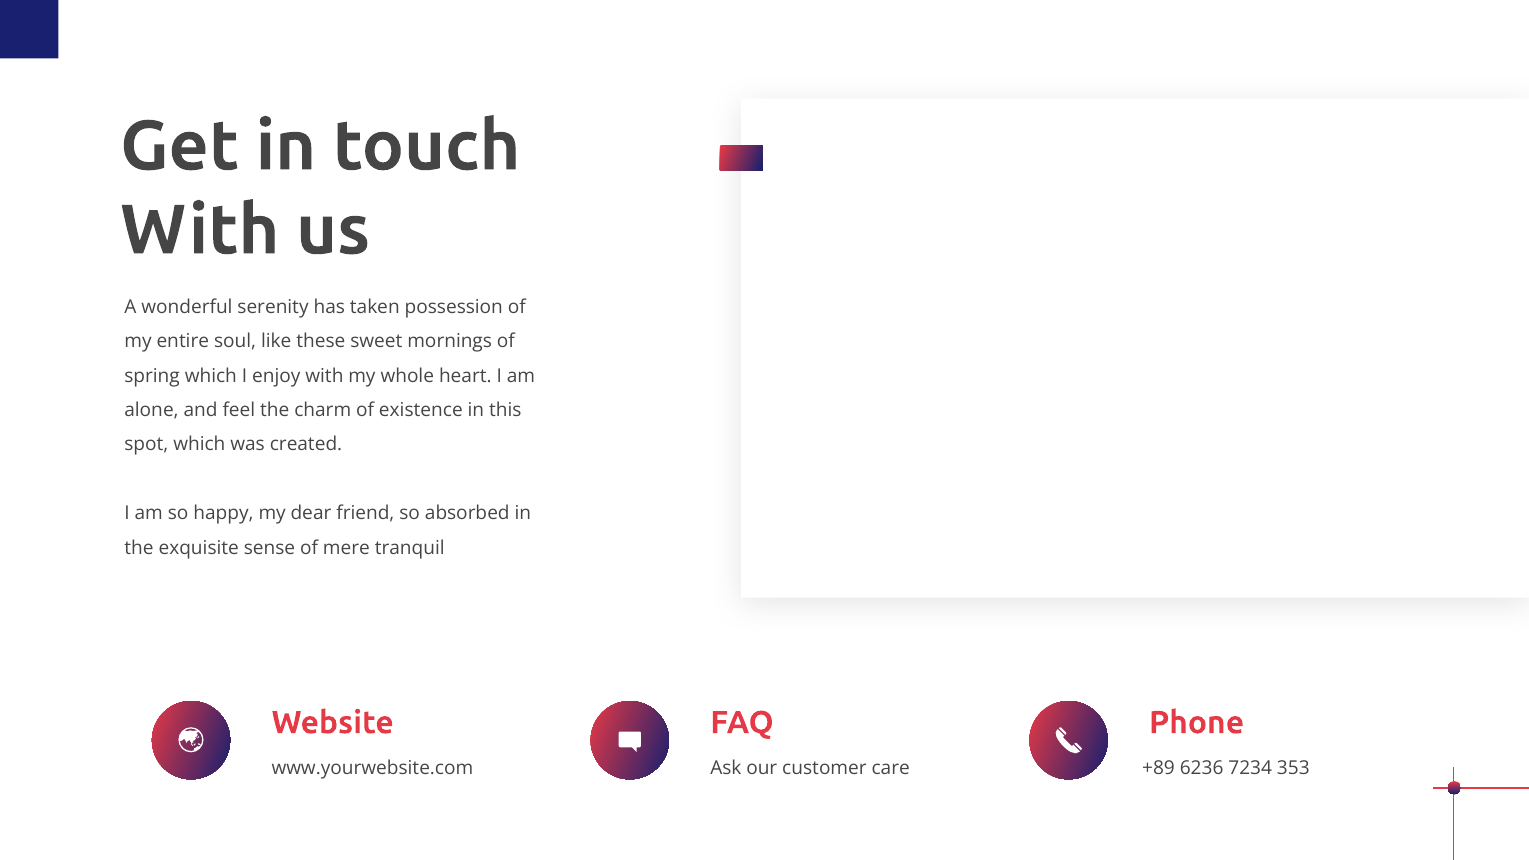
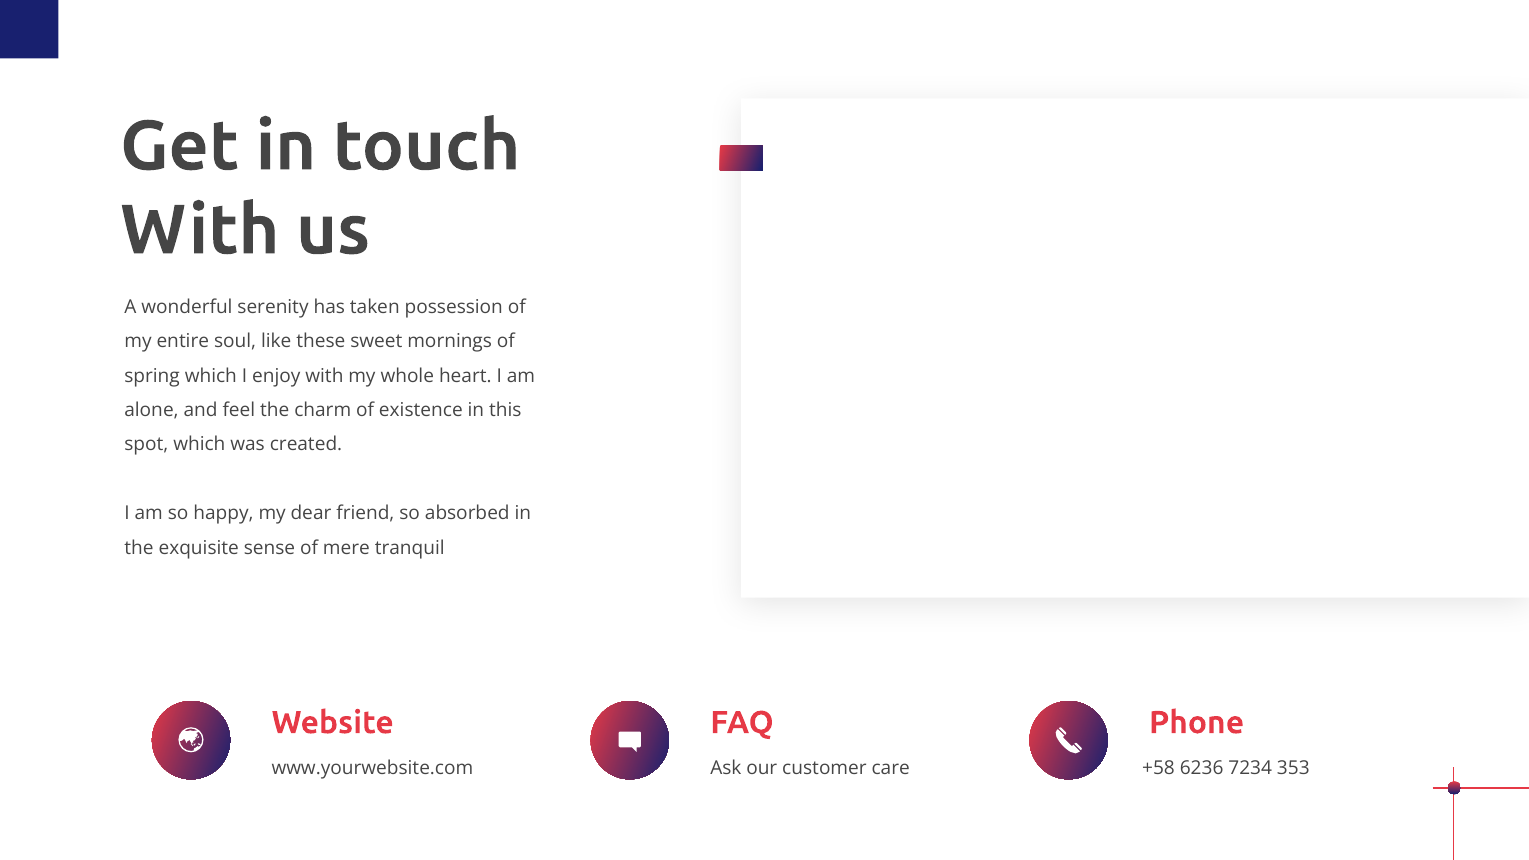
+89: +89 -> +58
